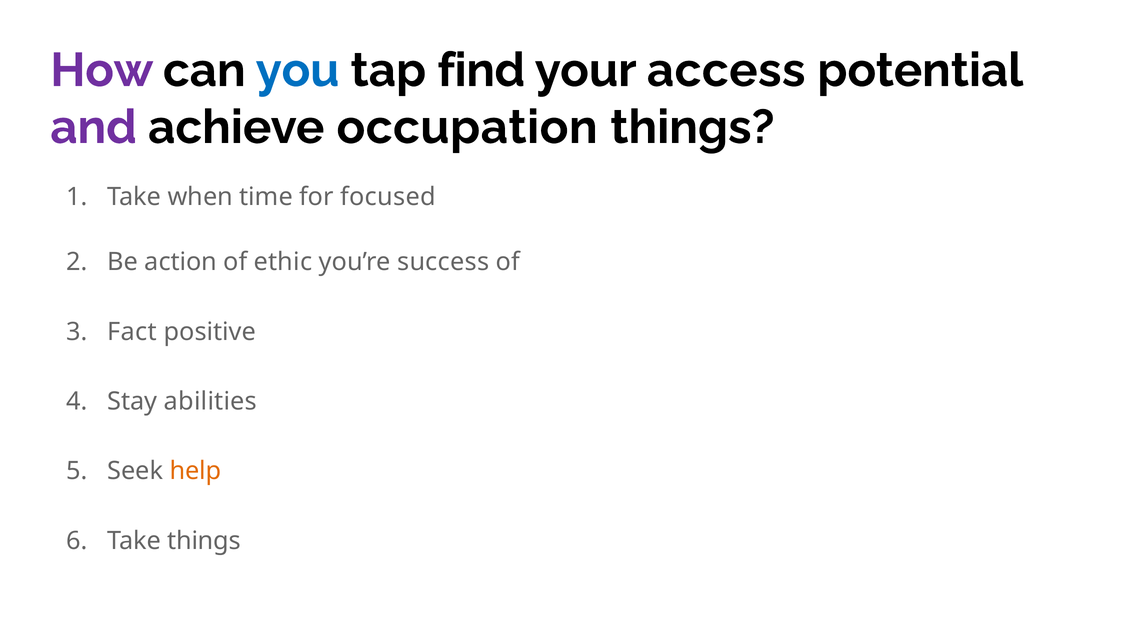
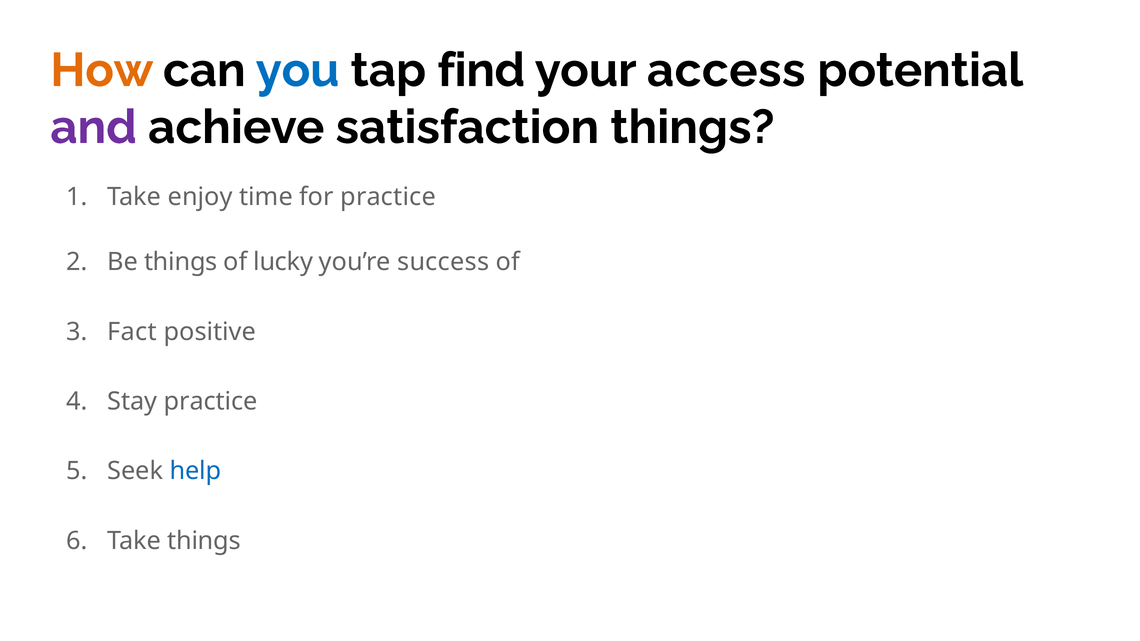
How colour: purple -> orange
occupation: occupation -> satisfaction
when: when -> enjoy
for focused: focused -> practice
Be action: action -> things
ethic: ethic -> lucky
Stay abilities: abilities -> practice
help colour: orange -> blue
